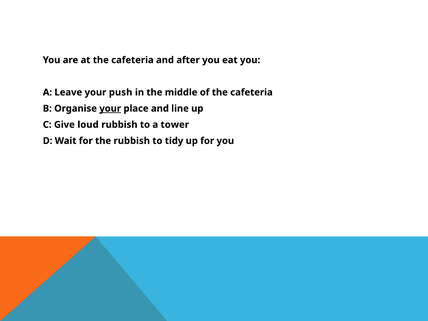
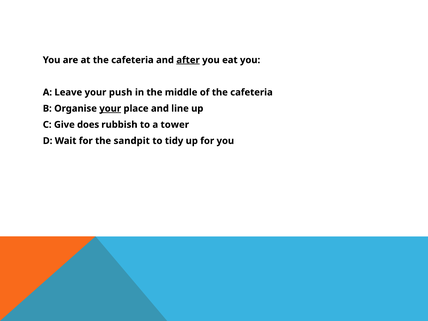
after underline: none -> present
loud: loud -> does
the rubbish: rubbish -> sandpit
